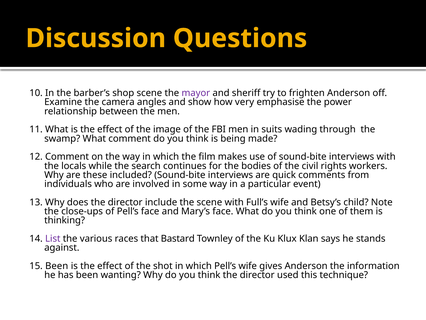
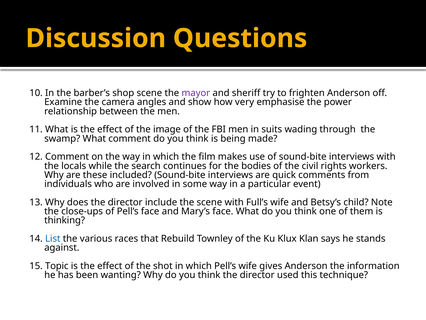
List colour: purple -> blue
Bastard: Bastard -> Rebuild
15 Been: Been -> Topic
